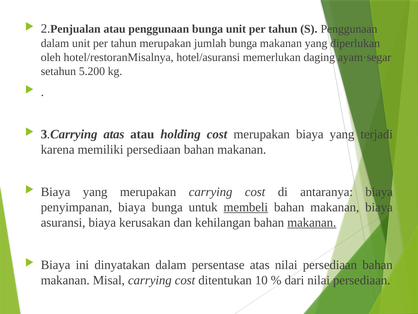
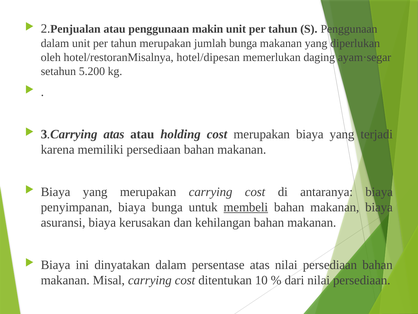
penggunaan bunga: bunga -> makin
hotel/asuransi: hotel/asuransi -> hotel/dipesan
makanan at (312, 222) underline: present -> none
